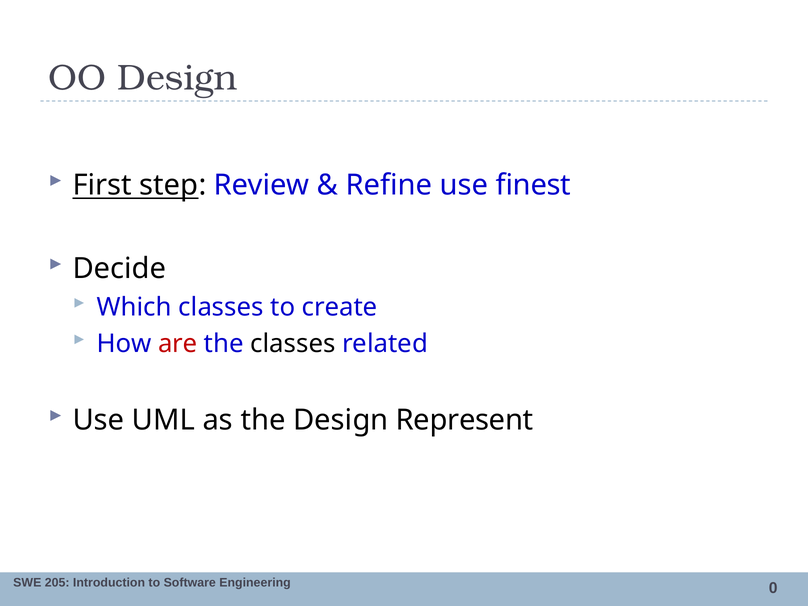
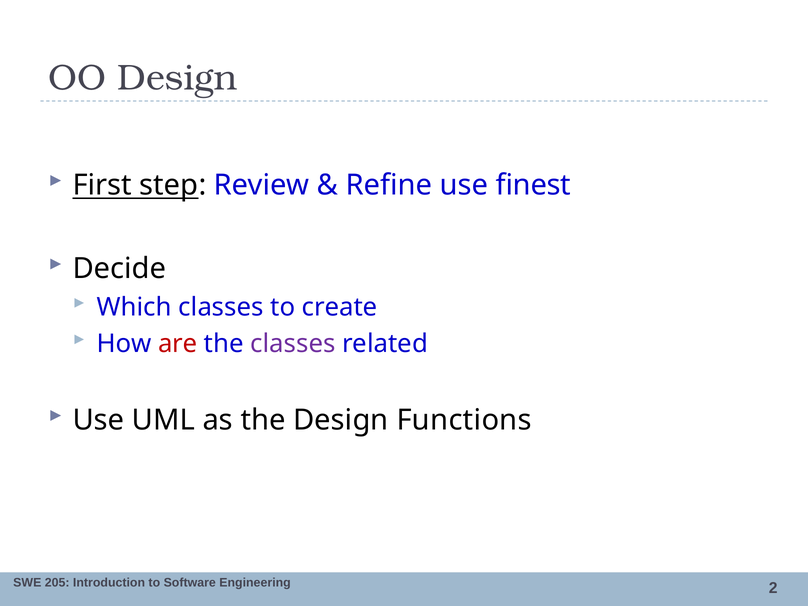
classes at (293, 344) colour: black -> purple
Represent: Represent -> Functions
0: 0 -> 2
